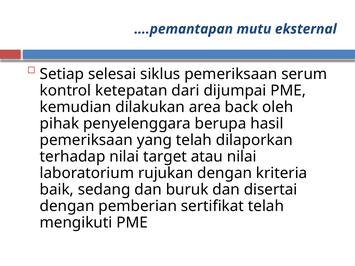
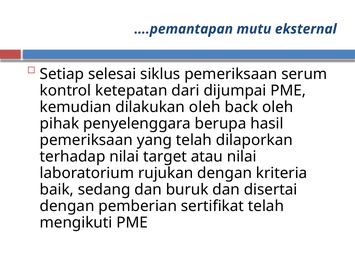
dilakukan area: area -> oleh
